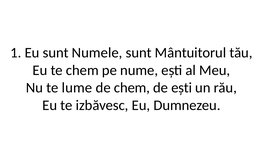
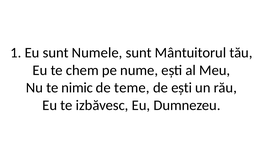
lume: lume -> nimic
de chem: chem -> teme
